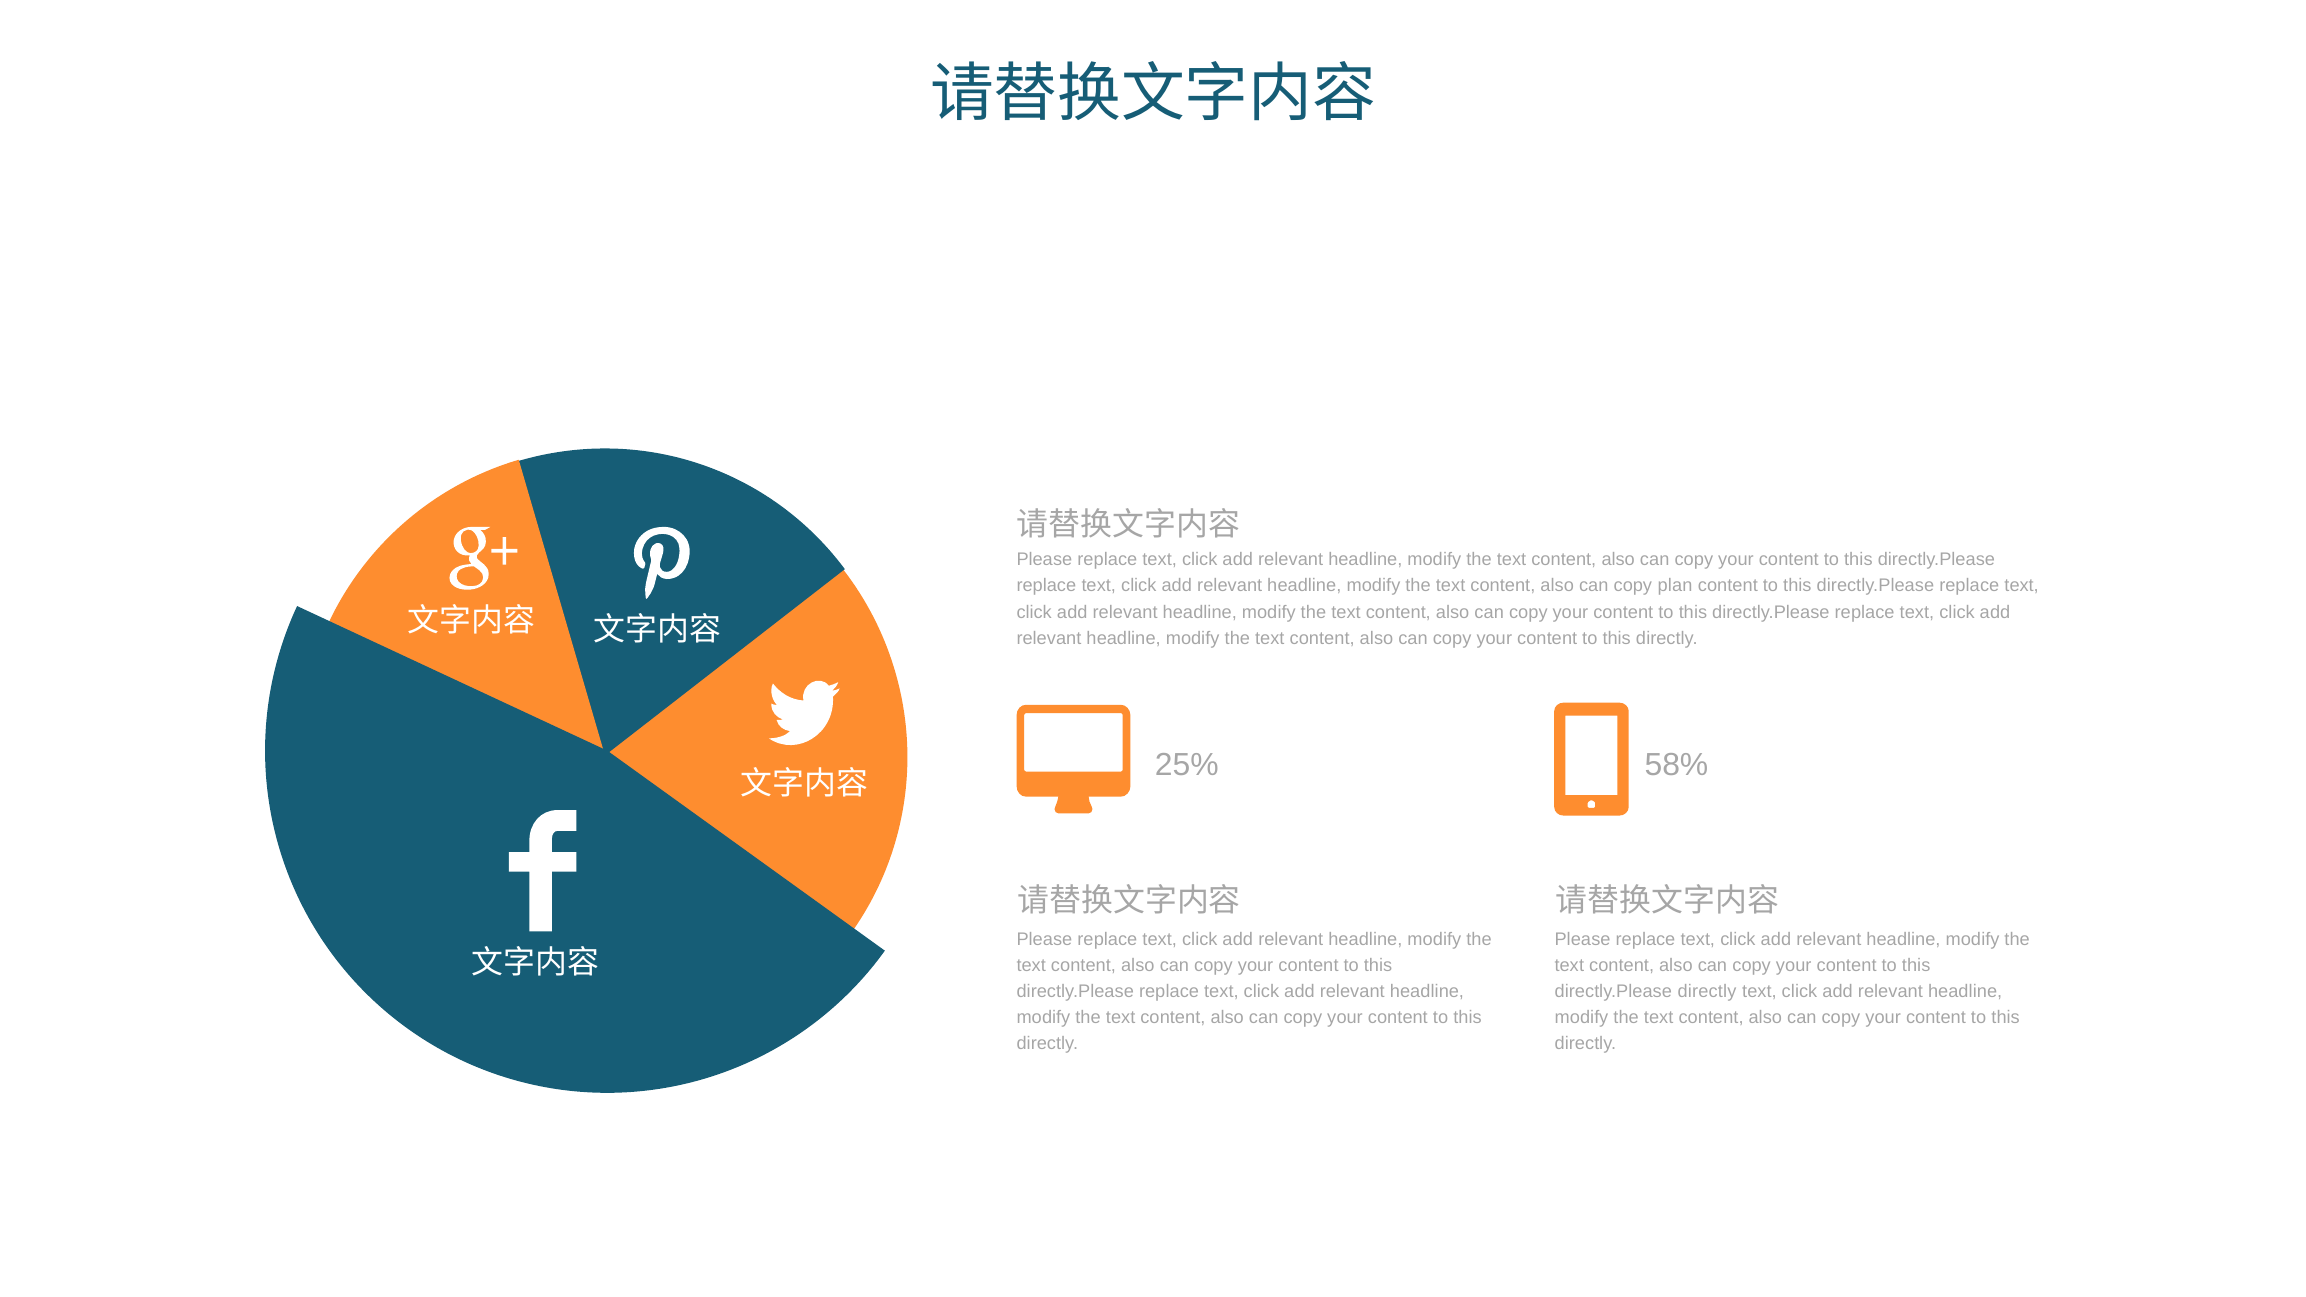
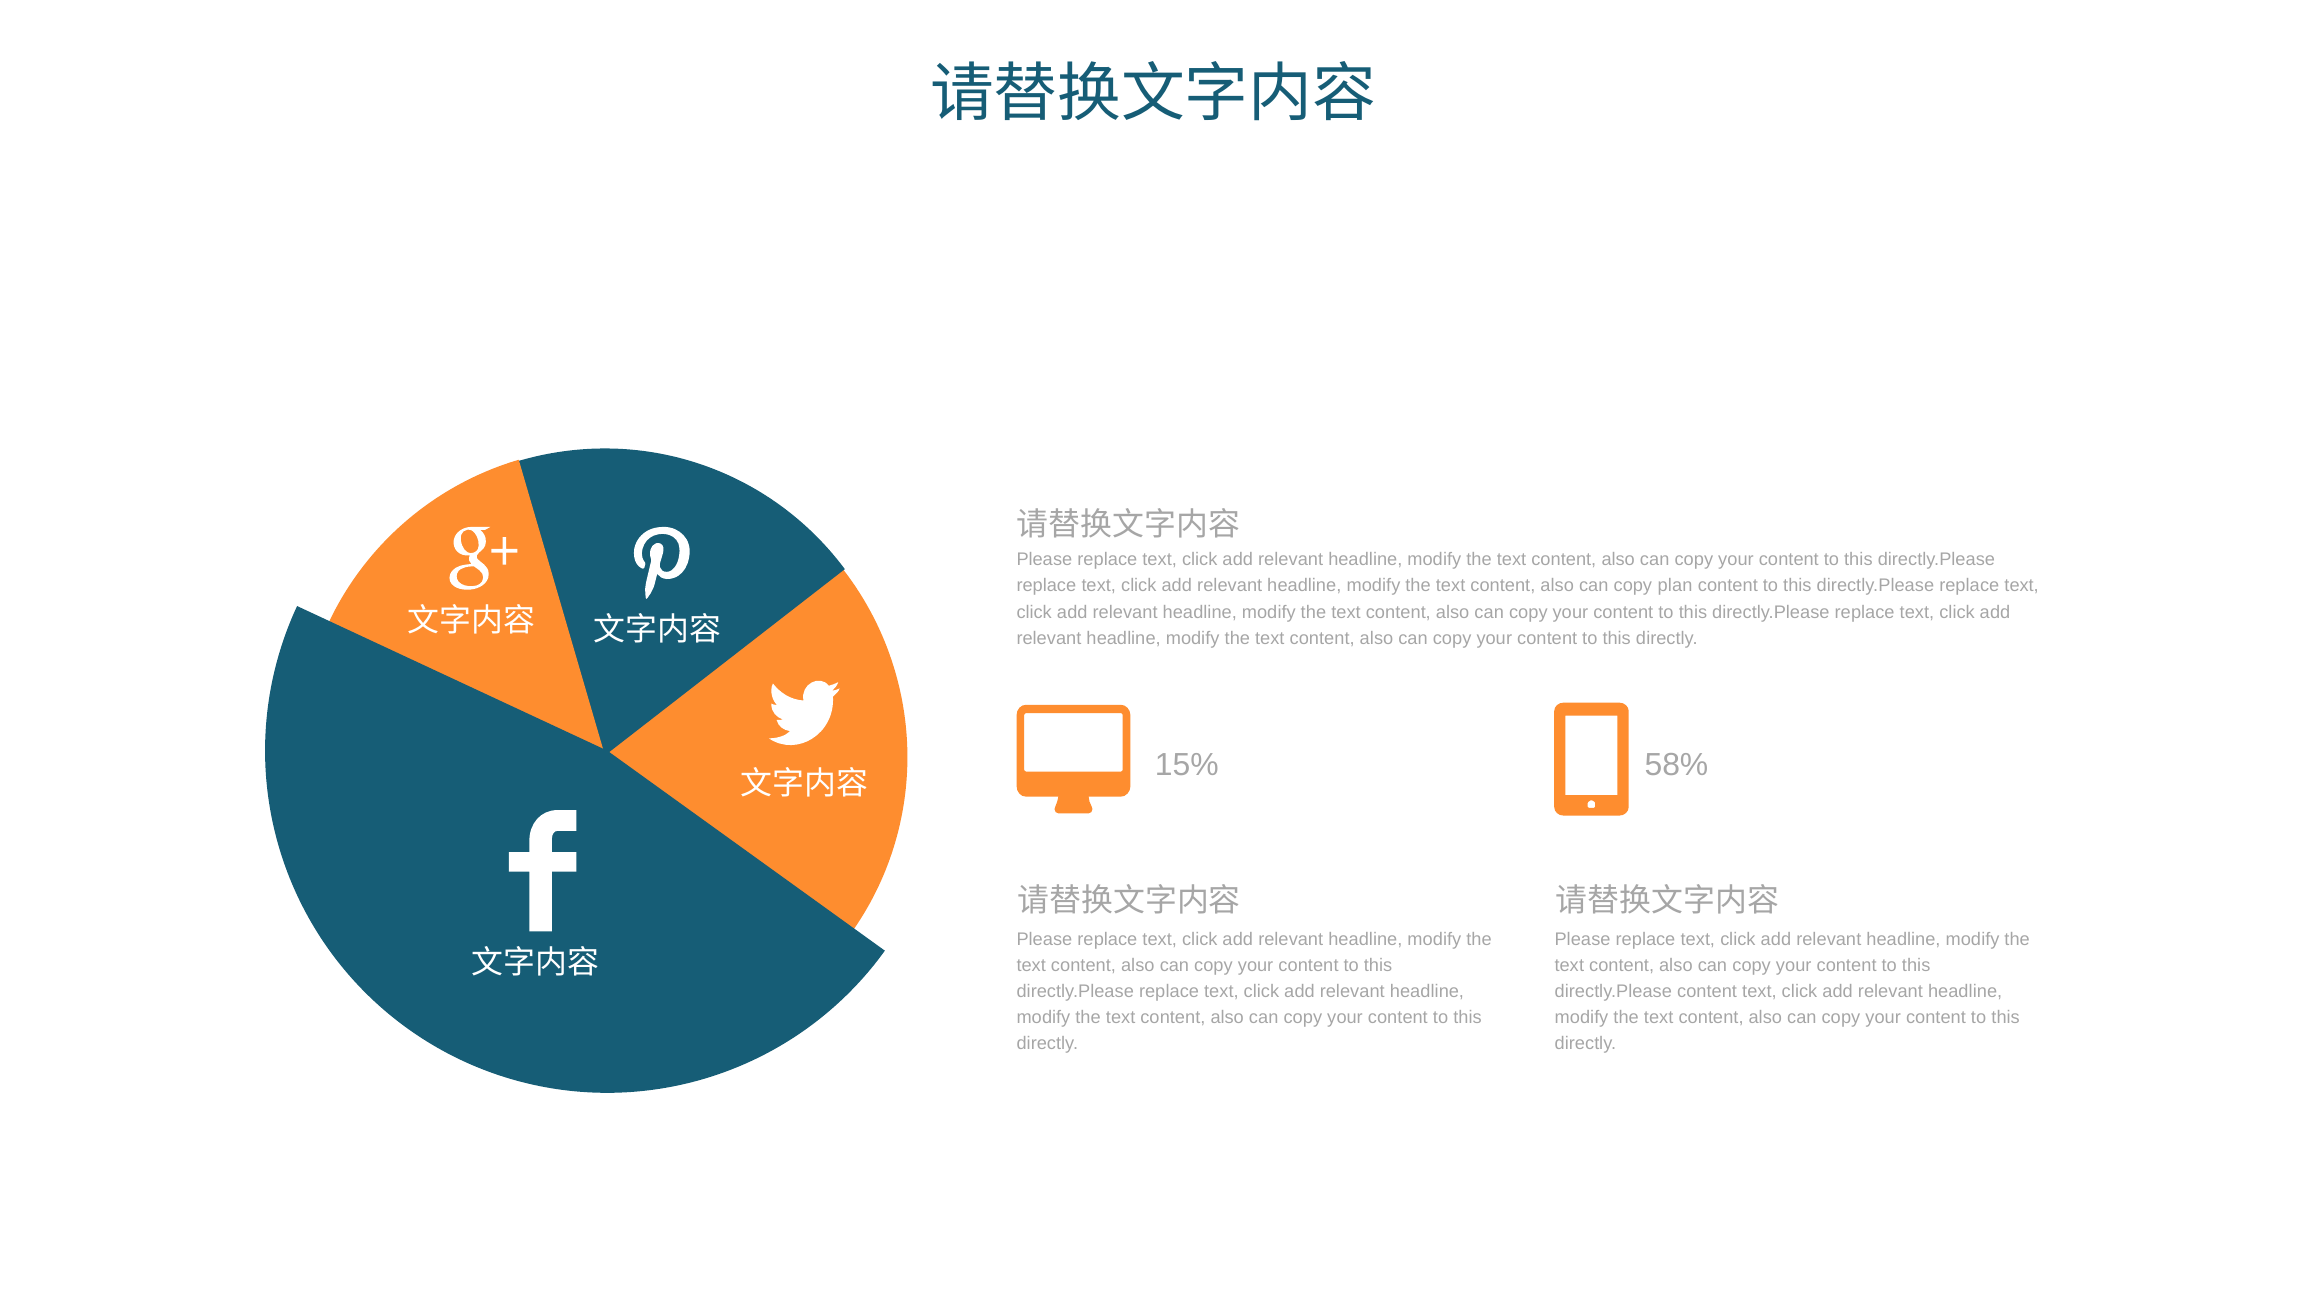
25%: 25% -> 15%
directly.Please directly: directly -> content
